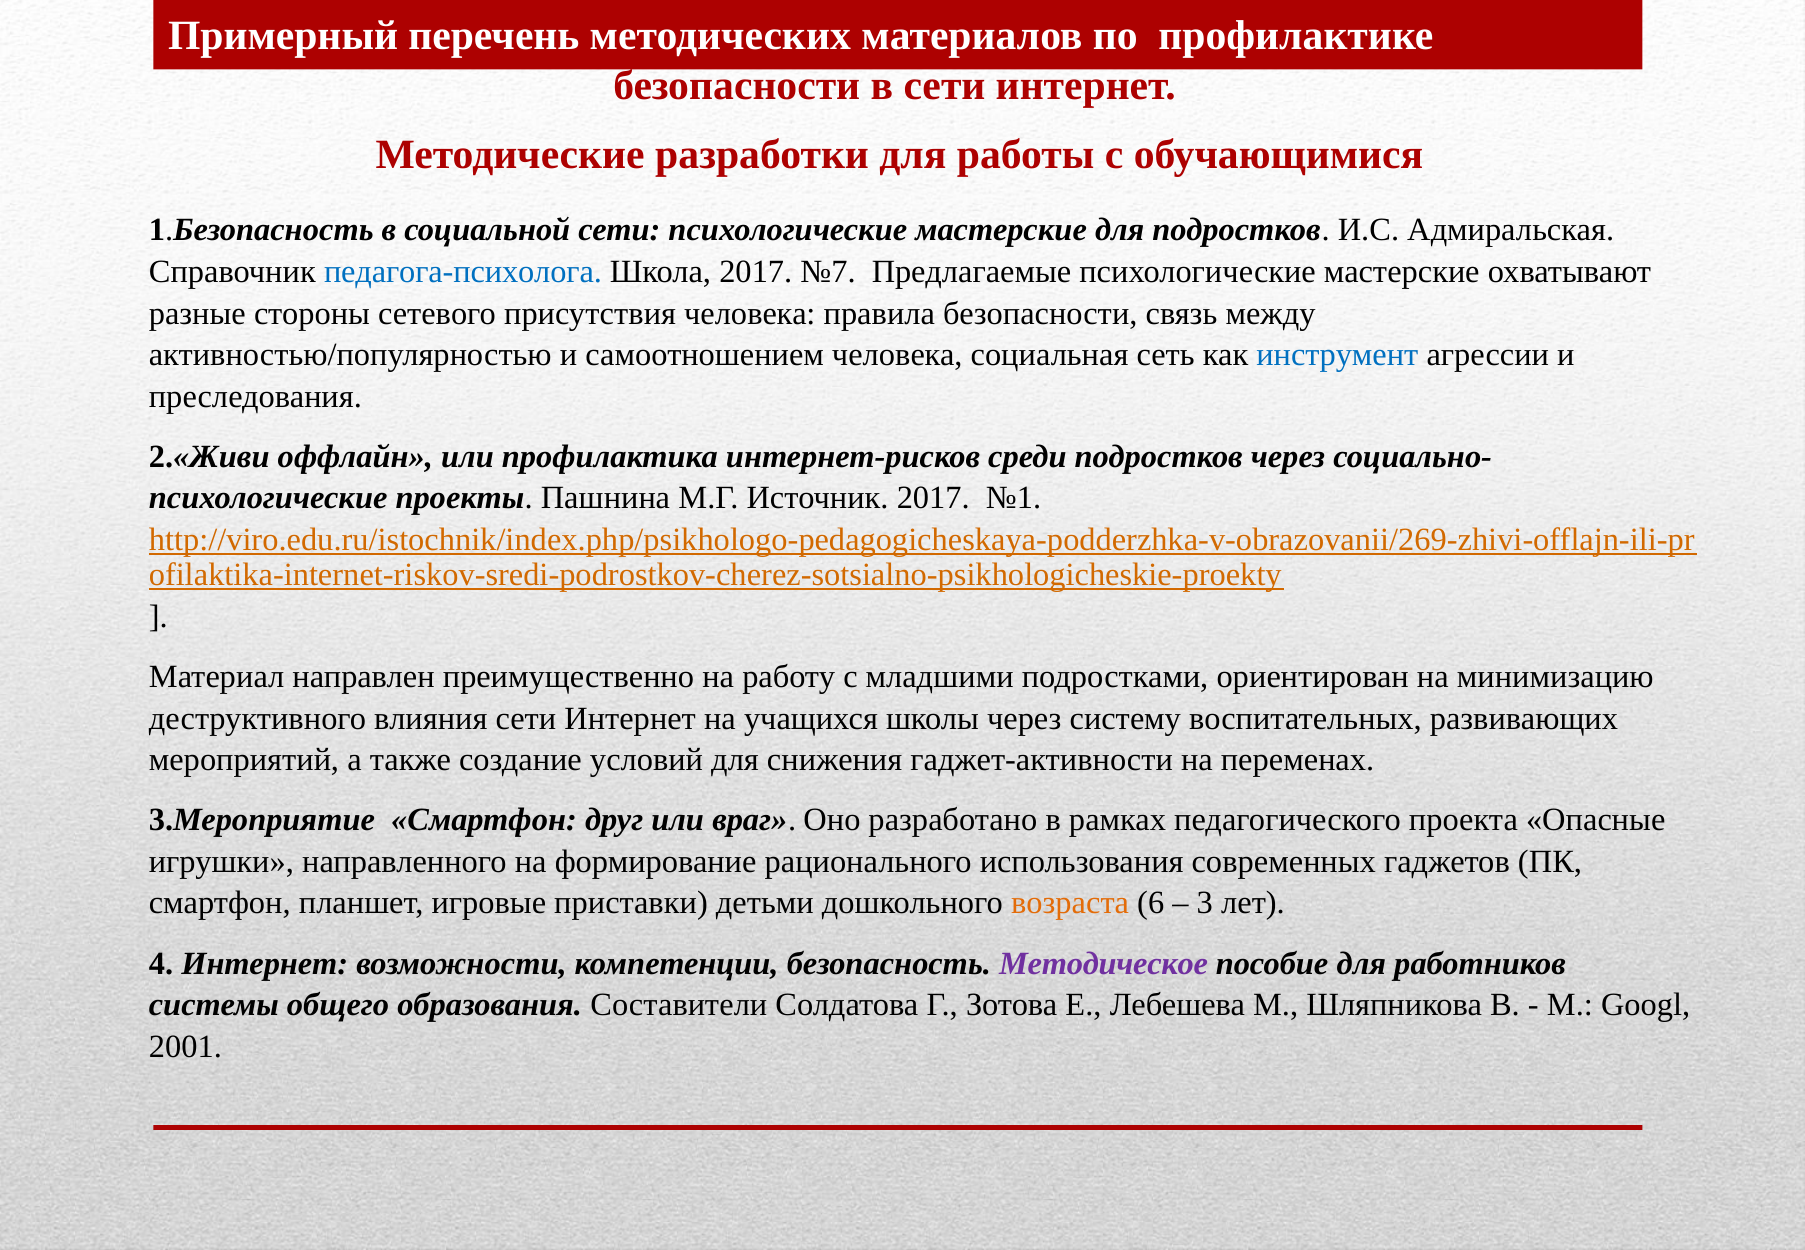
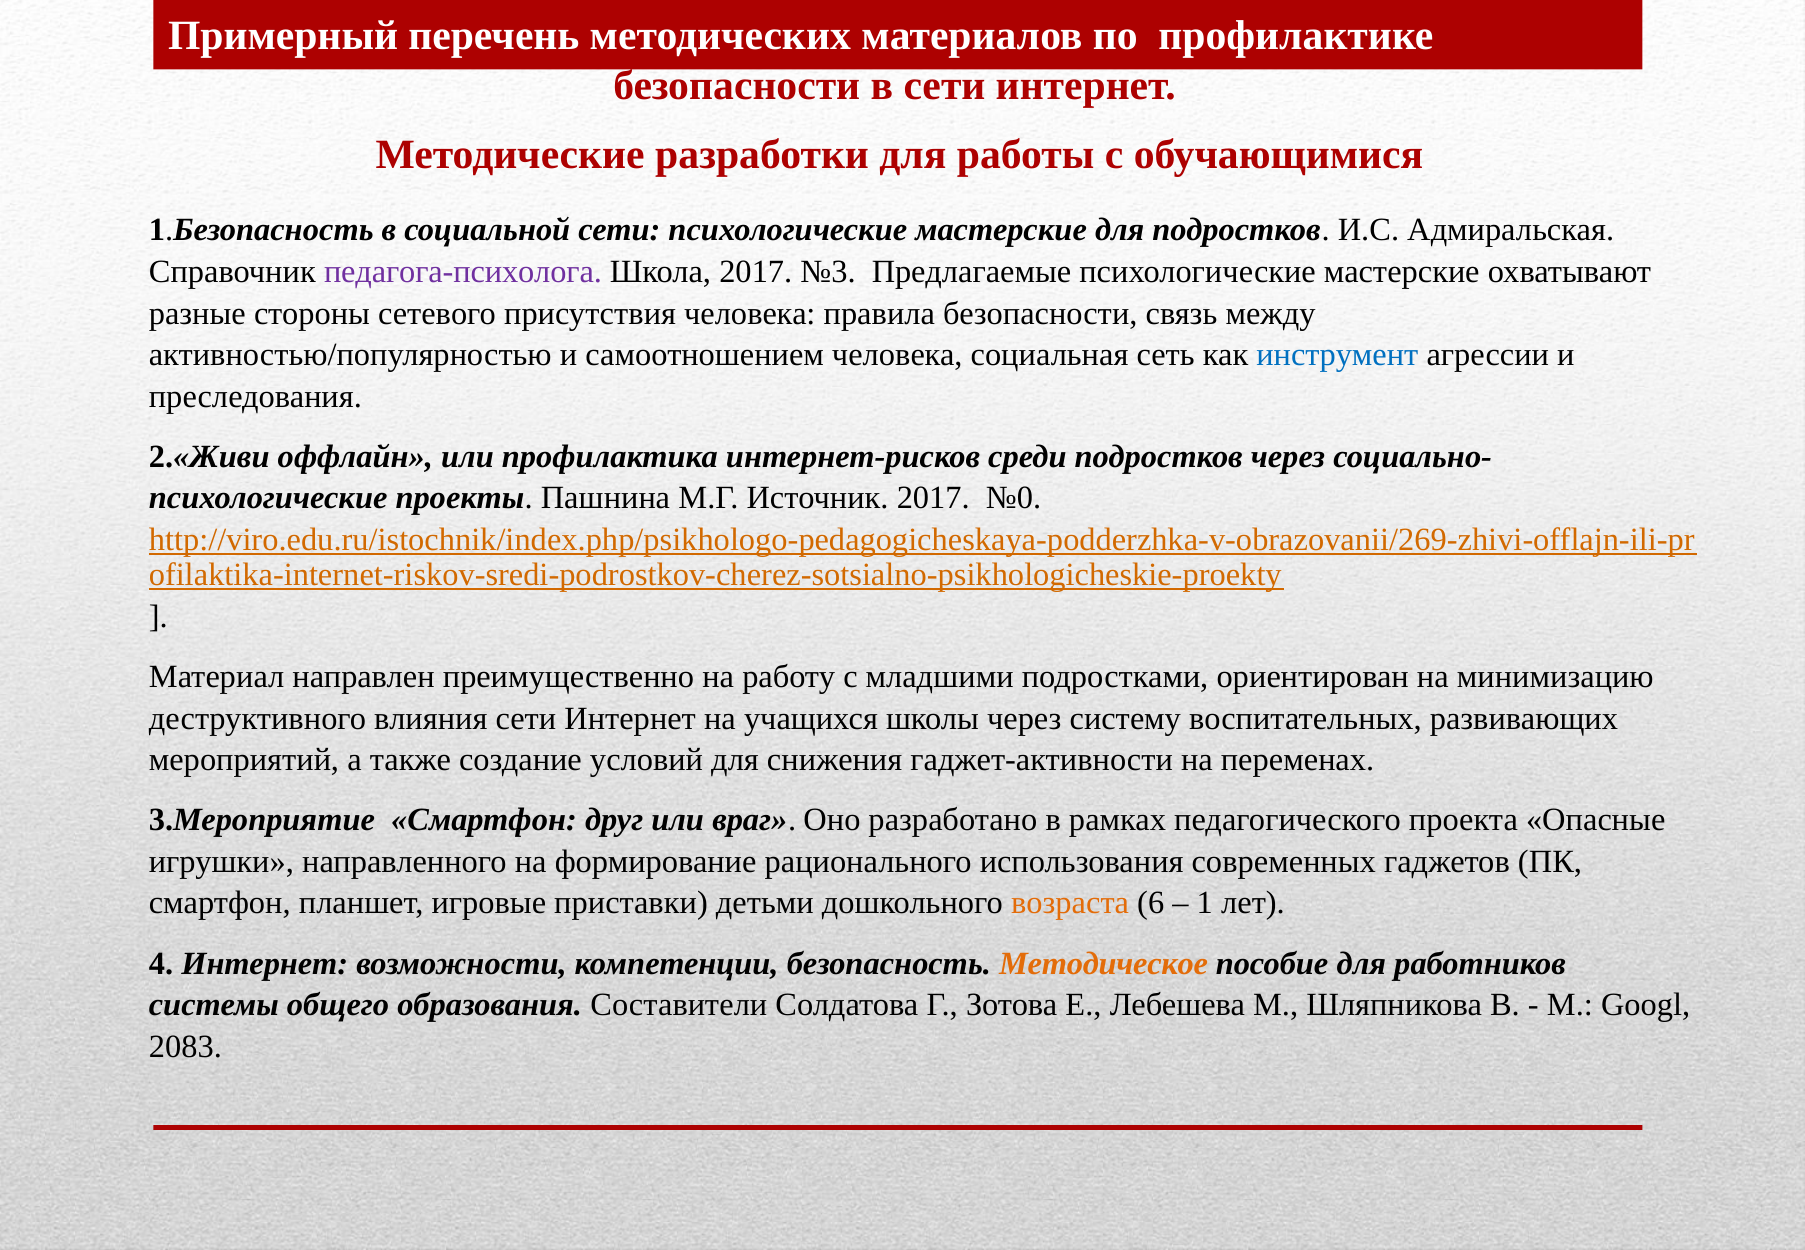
педагога-психолога colour: blue -> purple
№7: №7 -> №3
№1: №1 -> №0
3: 3 -> 1
Методическое colour: purple -> orange
2001: 2001 -> 2083
